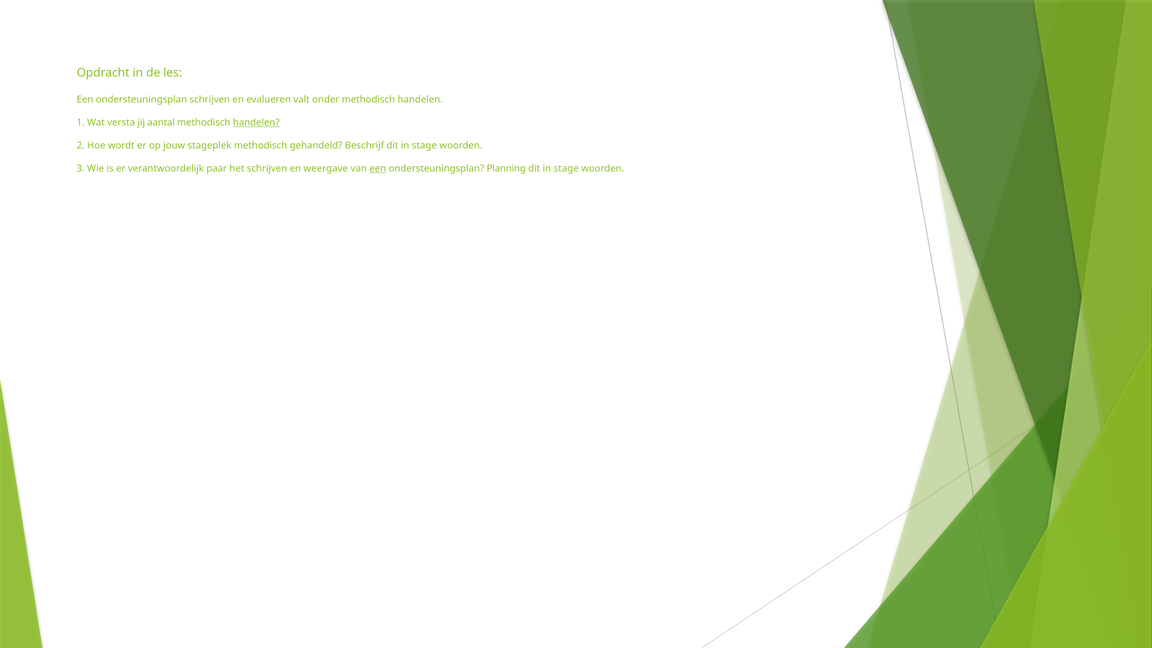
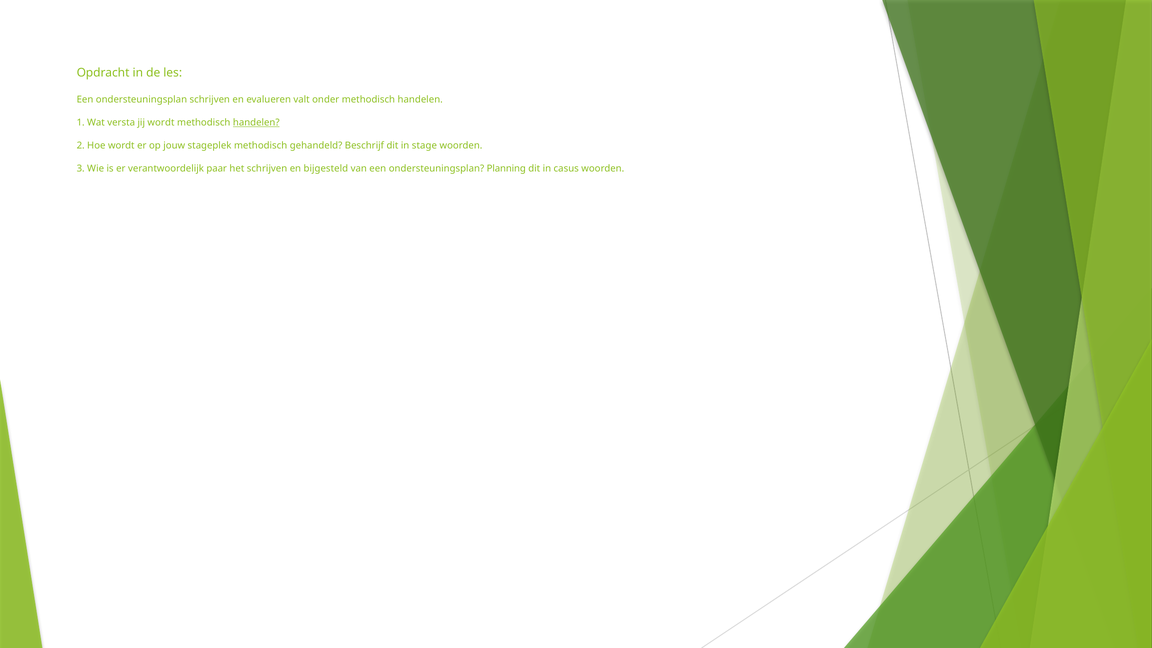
jij aantal: aantal -> wordt
weergave: weergave -> bijgesteld
een at (378, 169) underline: present -> none
stage at (566, 169): stage -> casus
